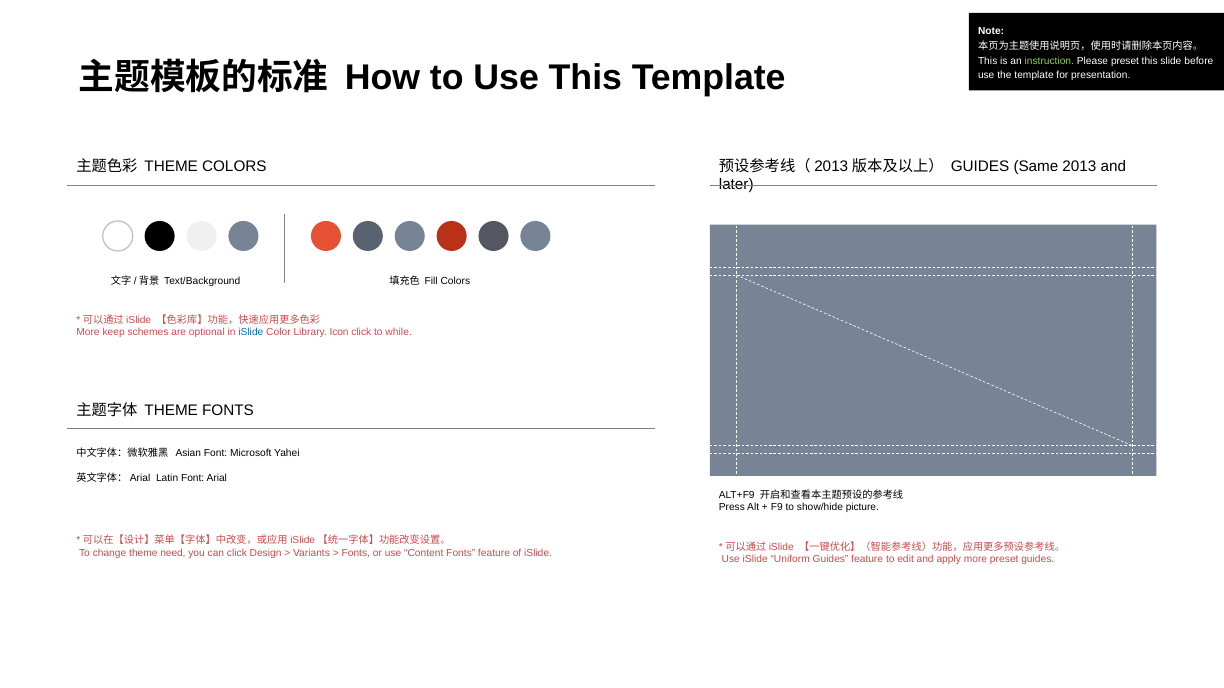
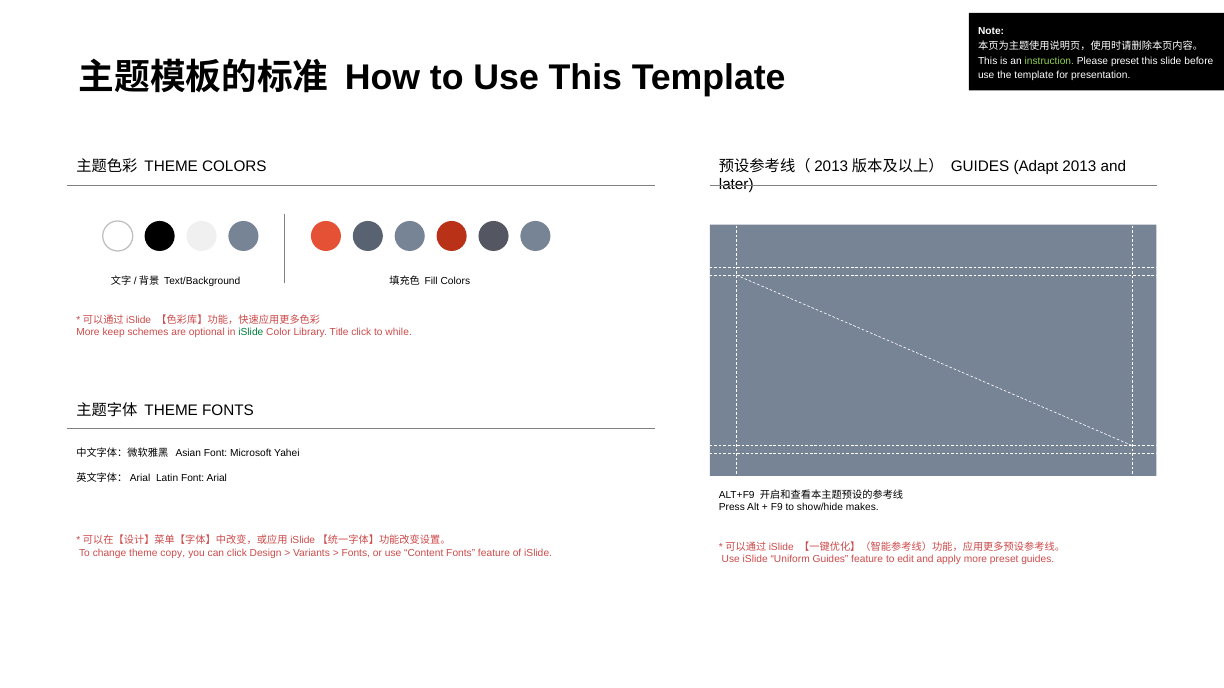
Same: Same -> Adapt
iSlide at (251, 332) colour: blue -> green
Icon: Icon -> Title
picture: picture -> makes
need: need -> copy
